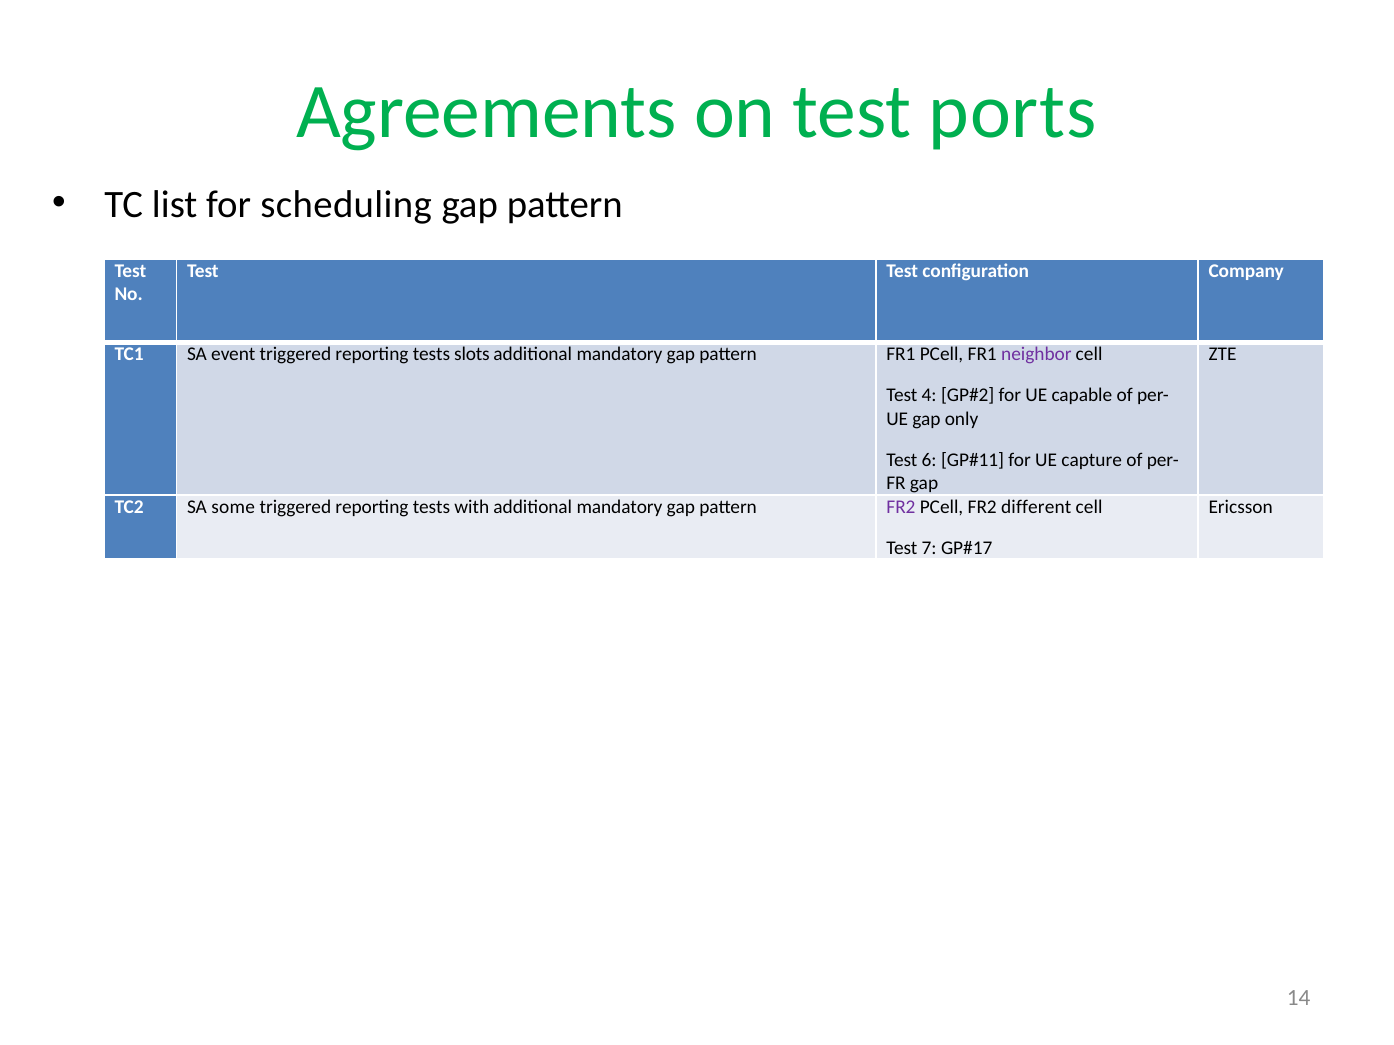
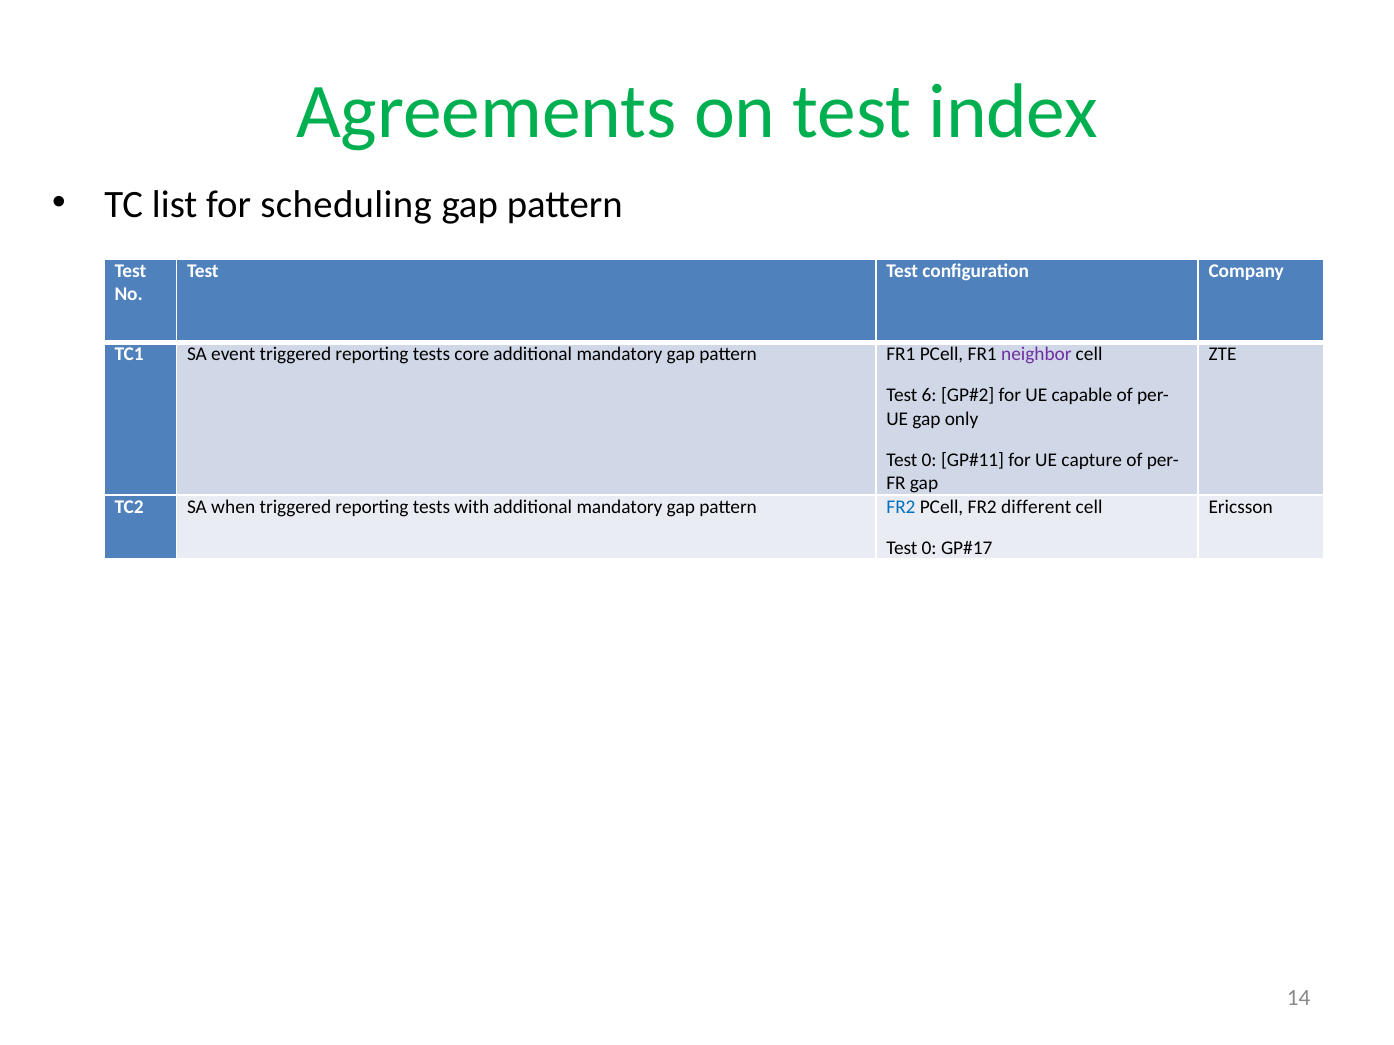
ports: ports -> index
slots: slots -> core
4: 4 -> 6
6 at (929, 460): 6 -> 0
some: some -> when
FR2 at (901, 507) colour: purple -> blue
7 at (929, 548): 7 -> 0
